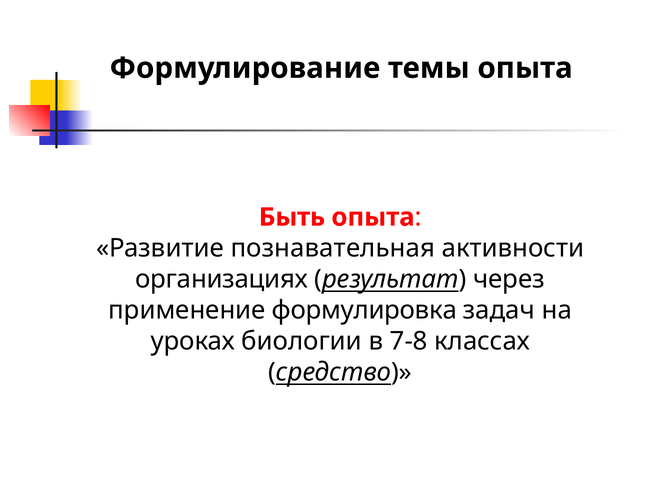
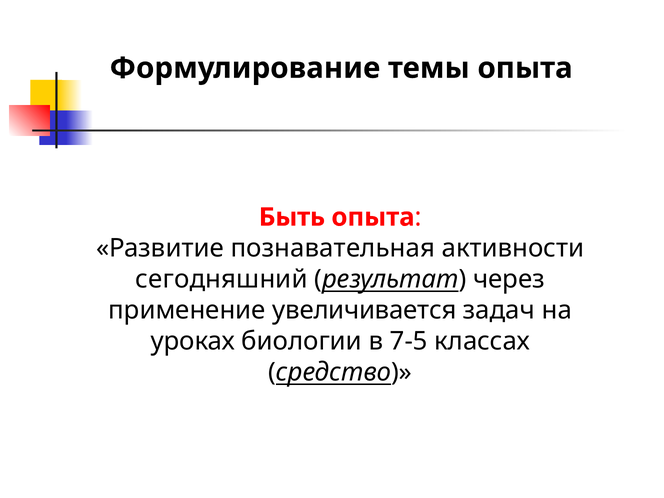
организациях: организациях -> сегодняшний
формулировка: формулировка -> увеличивается
7-8: 7-8 -> 7-5
